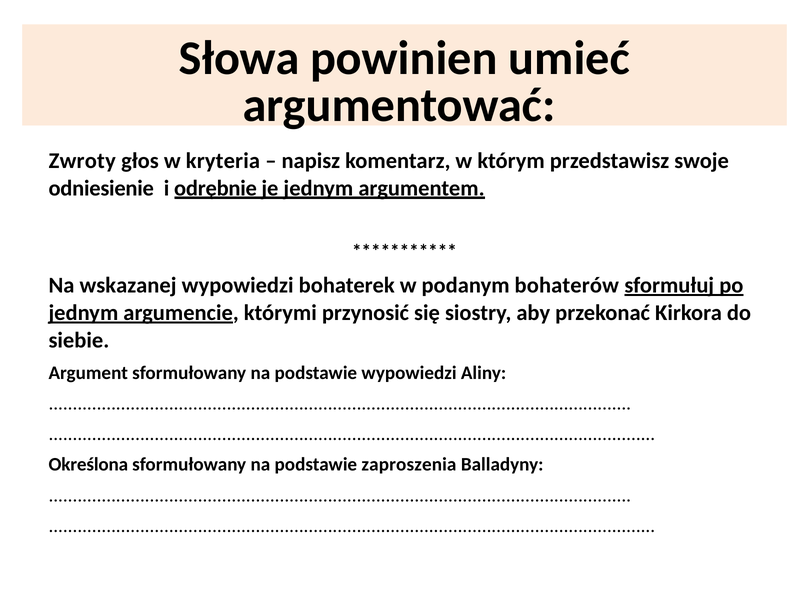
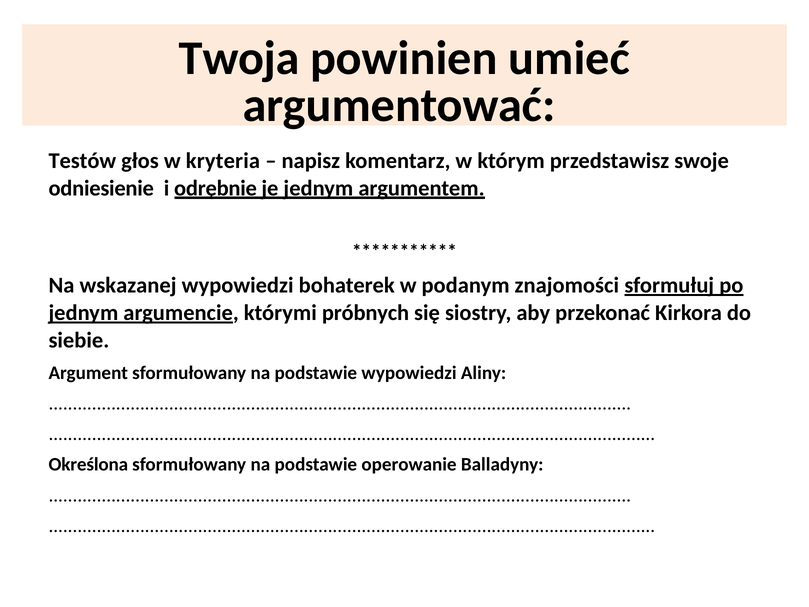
Słowa: Słowa -> Twoja
Zwroty: Zwroty -> Testów
bohaterów: bohaterów -> znajomości
przynosić: przynosić -> próbnych
zaproszenia: zaproszenia -> operowanie
